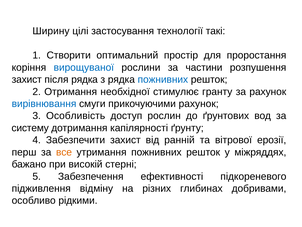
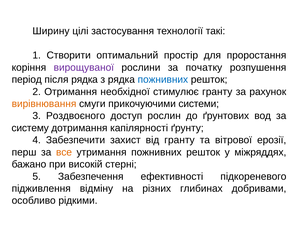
вирощуваної colour: blue -> purple
частини: частини -> початку
захист at (27, 79): захист -> період
вирівнювання colour: blue -> orange
прикочуючими рахунок: рахунок -> системи
Особливість: Особливість -> Роздвоєного
від ранній: ранній -> гранту
